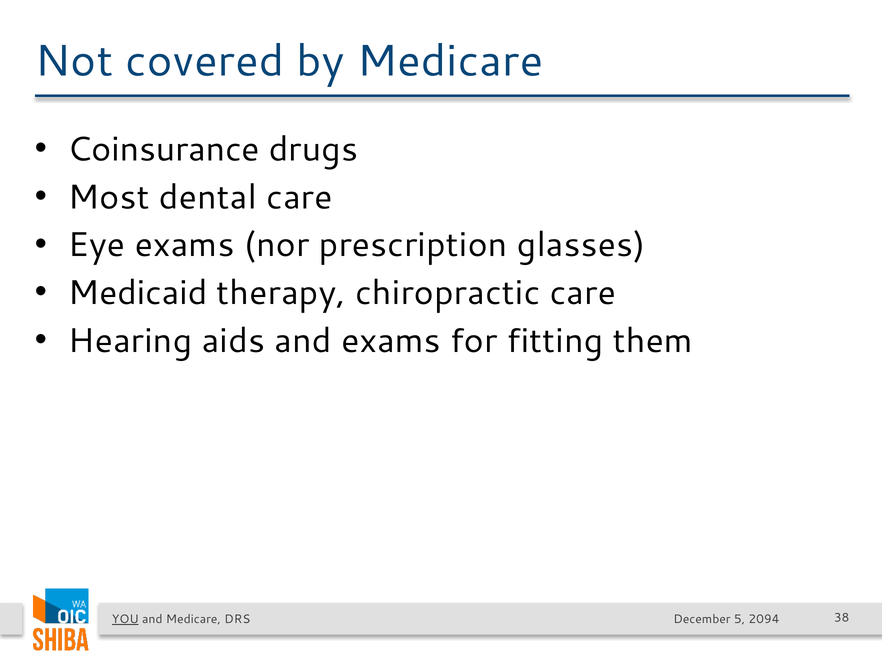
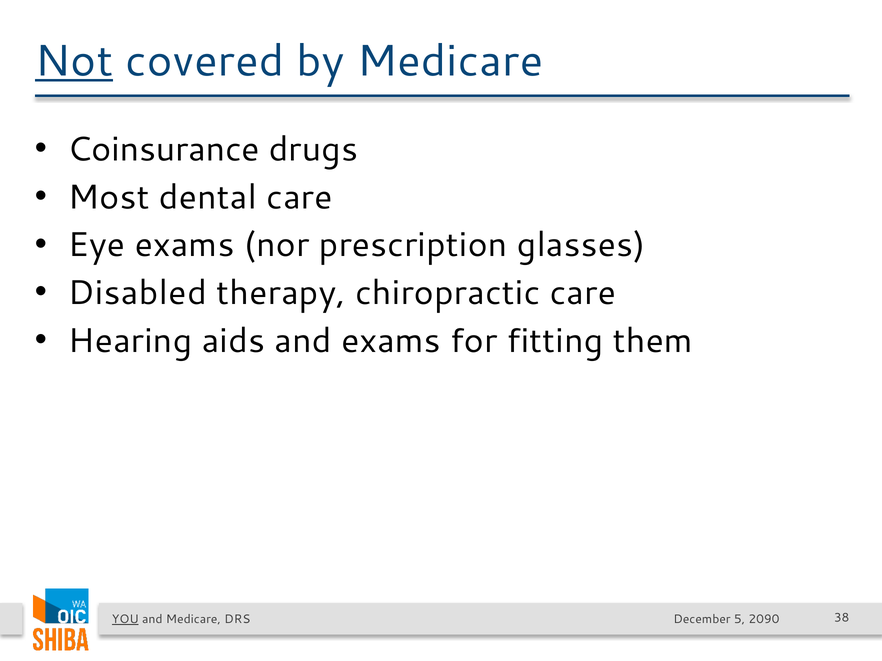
Not underline: none -> present
Medicaid: Medicaid -> Disabled
2094: 2094 -> 2090
